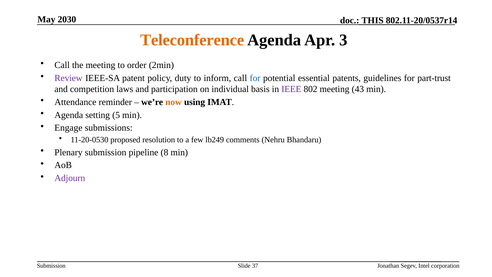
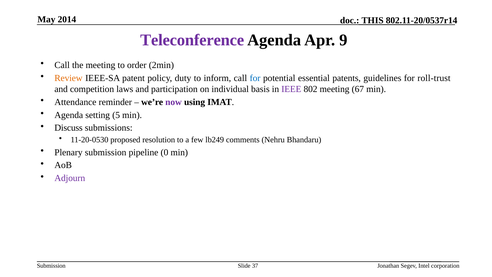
2030: 2030 -> 2014
Teleconference colour: orange -> purple
3: 3 -> 9
Review colour: purple -> orange
part-trust: part-trust -> roll-trust
43: 43 -> 67
now colour: orange -> purple
Engage: Engage -> Discuss
8: 8 -> 0
